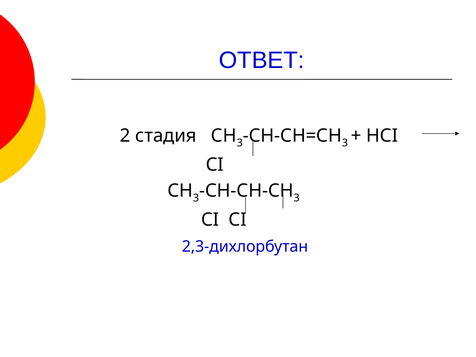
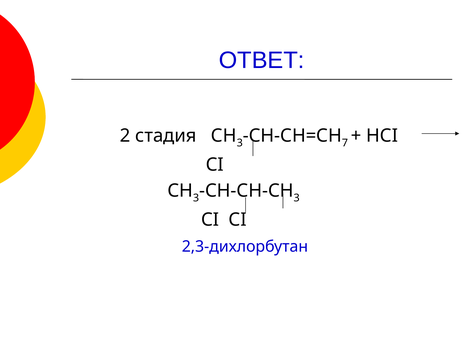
3 at (345, 143): 3 -> 7
